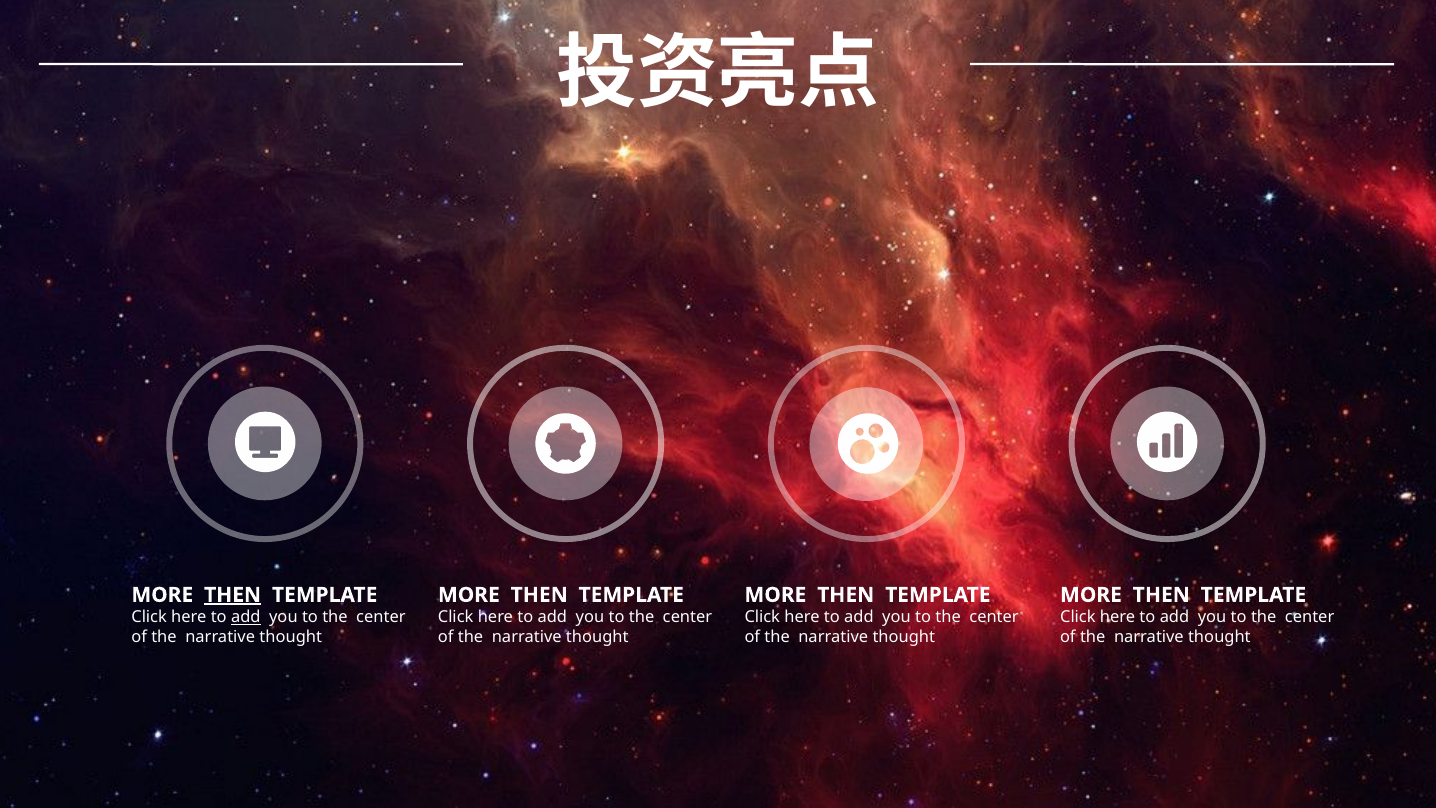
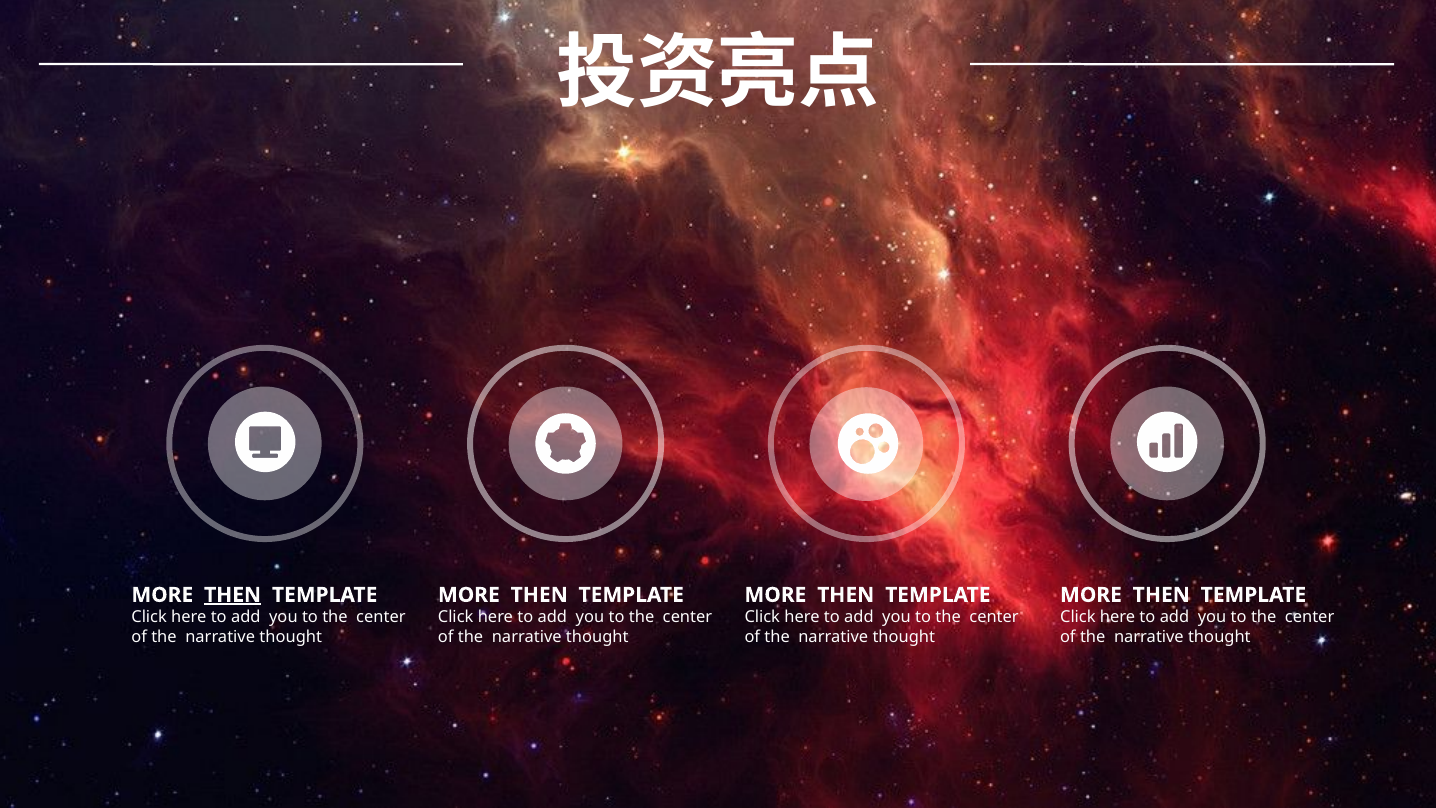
add at (246, 617) underline: present -> none
